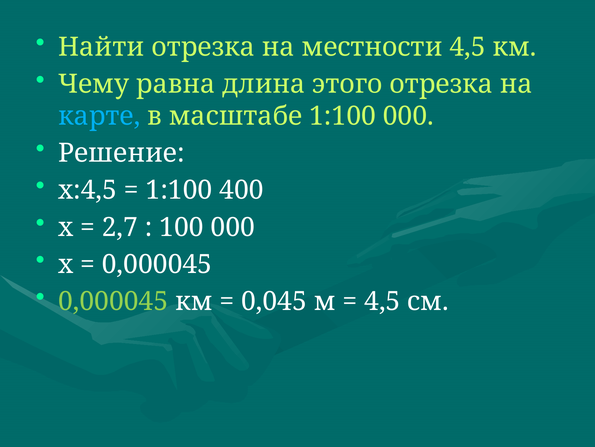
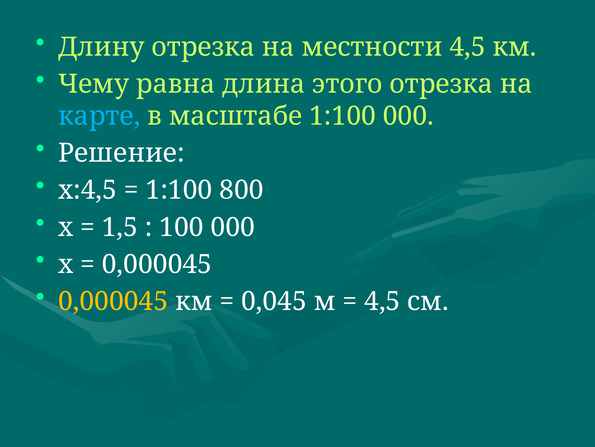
Найти: Найти -> Длину
400: 400 -> 800
2,7: 2,7 -> 1,5
0,000045 at (113, 301) colour: light green -> yellow
